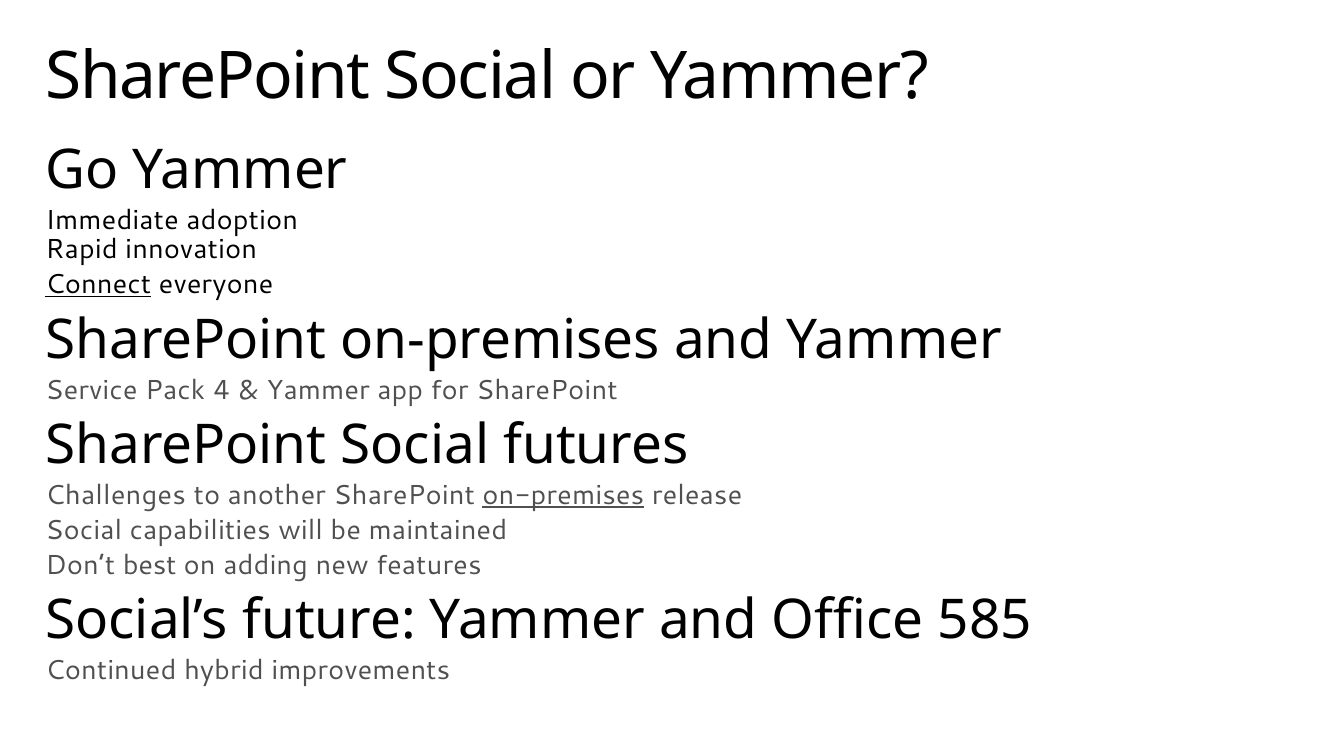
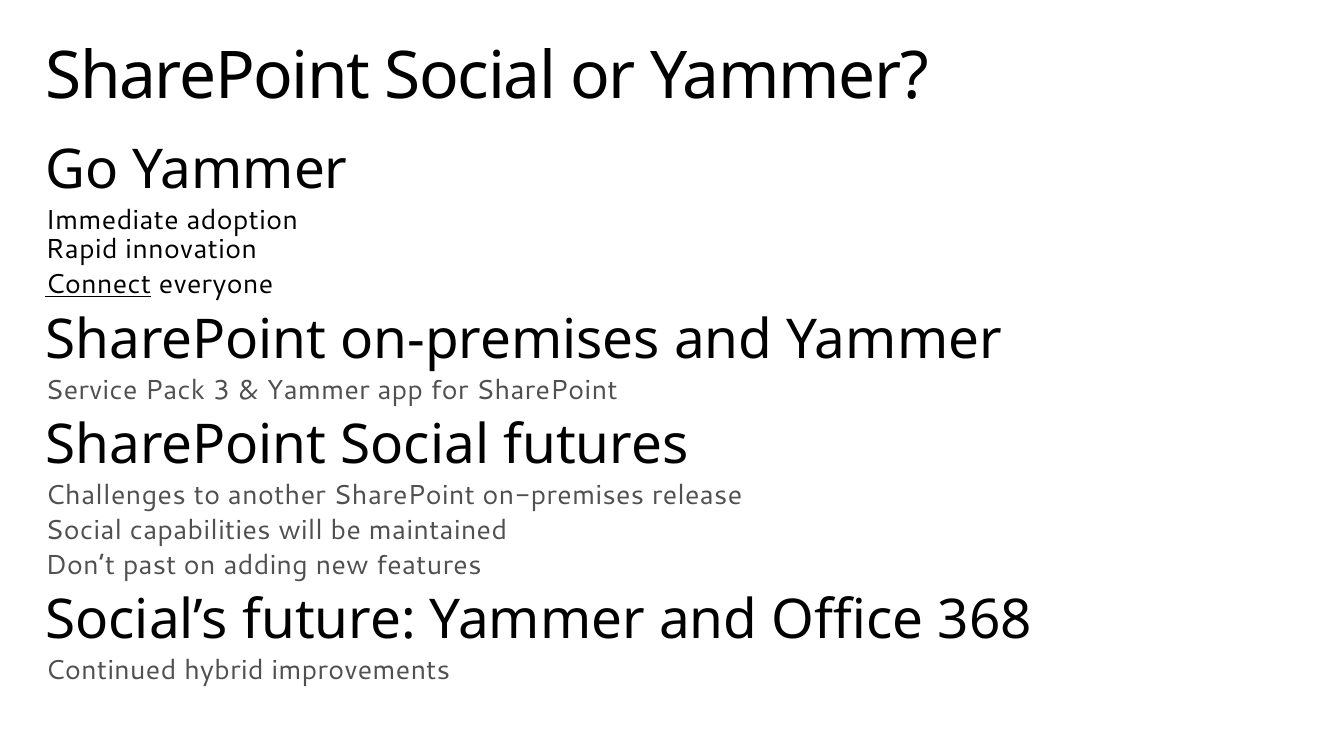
4: 4 -> 3
on-premises at (563, 496) underline: present -> none
best: best -> past
585: 585 -> 368
